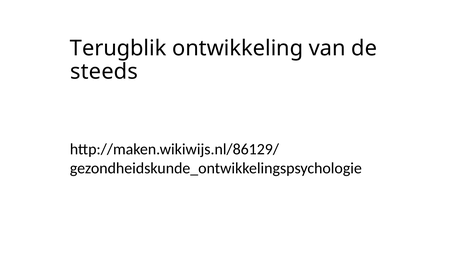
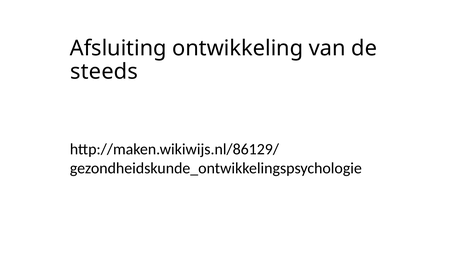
Terugblik: Terugblik -> Afsluiting
